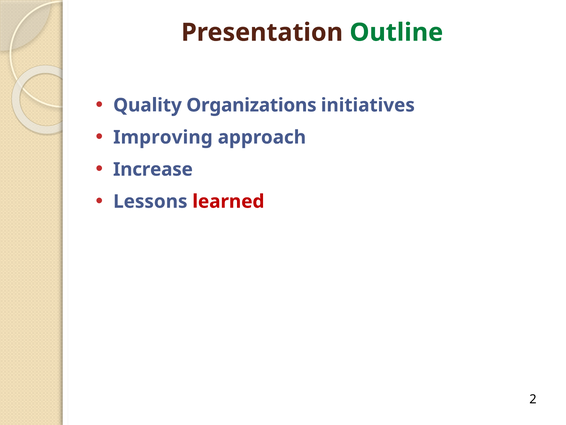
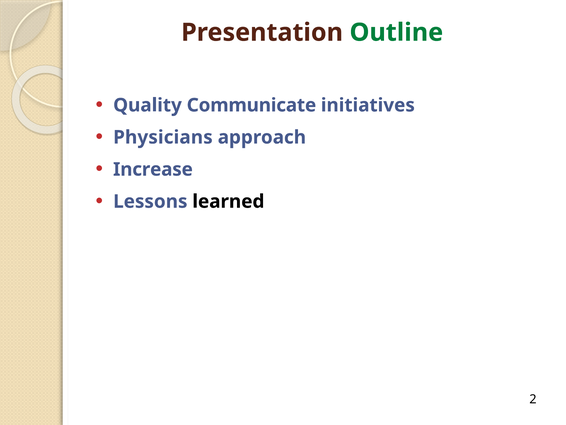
Organizations: Organizations -> Communicate
Improving: Improving -> Physicians
learned colour: red -> black
